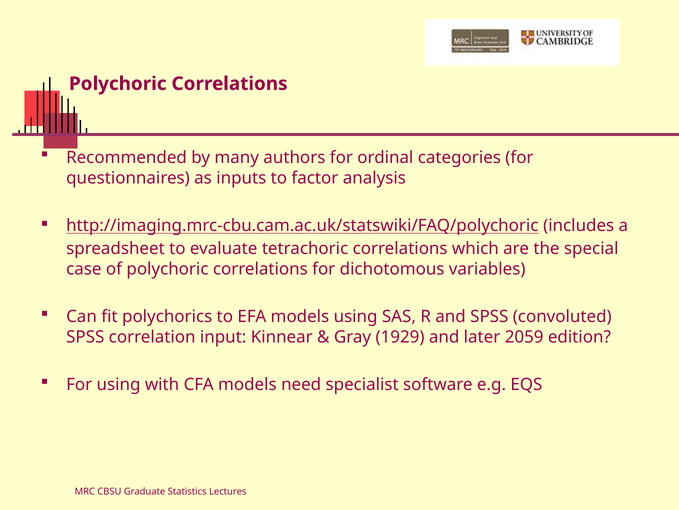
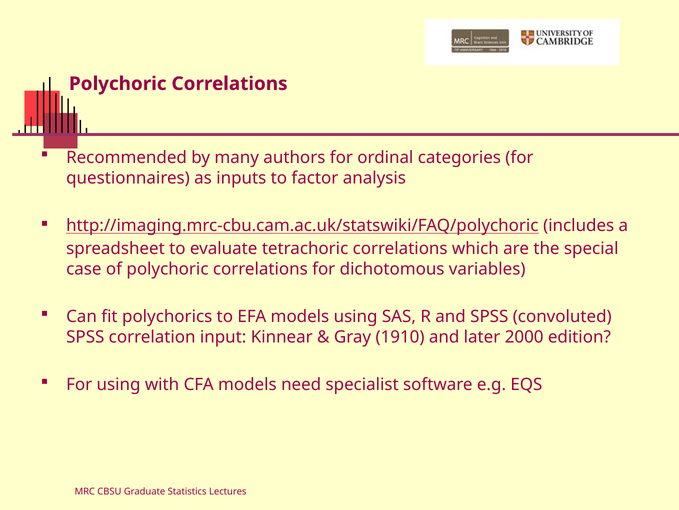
1929: 1929 -> 1910
2059: 2059 -> 2000
